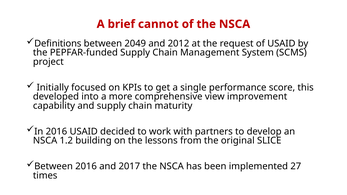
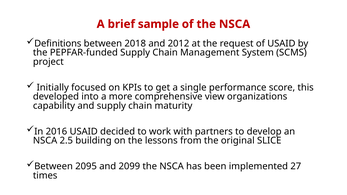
cannot: cannot -> sample
2049: 2049 -> 2018
improvement: improvement -> organizations
1.2: 1.2 -> 2.5
Between 2016: 2016 -> 2095
2017: 2017 -> 2099
